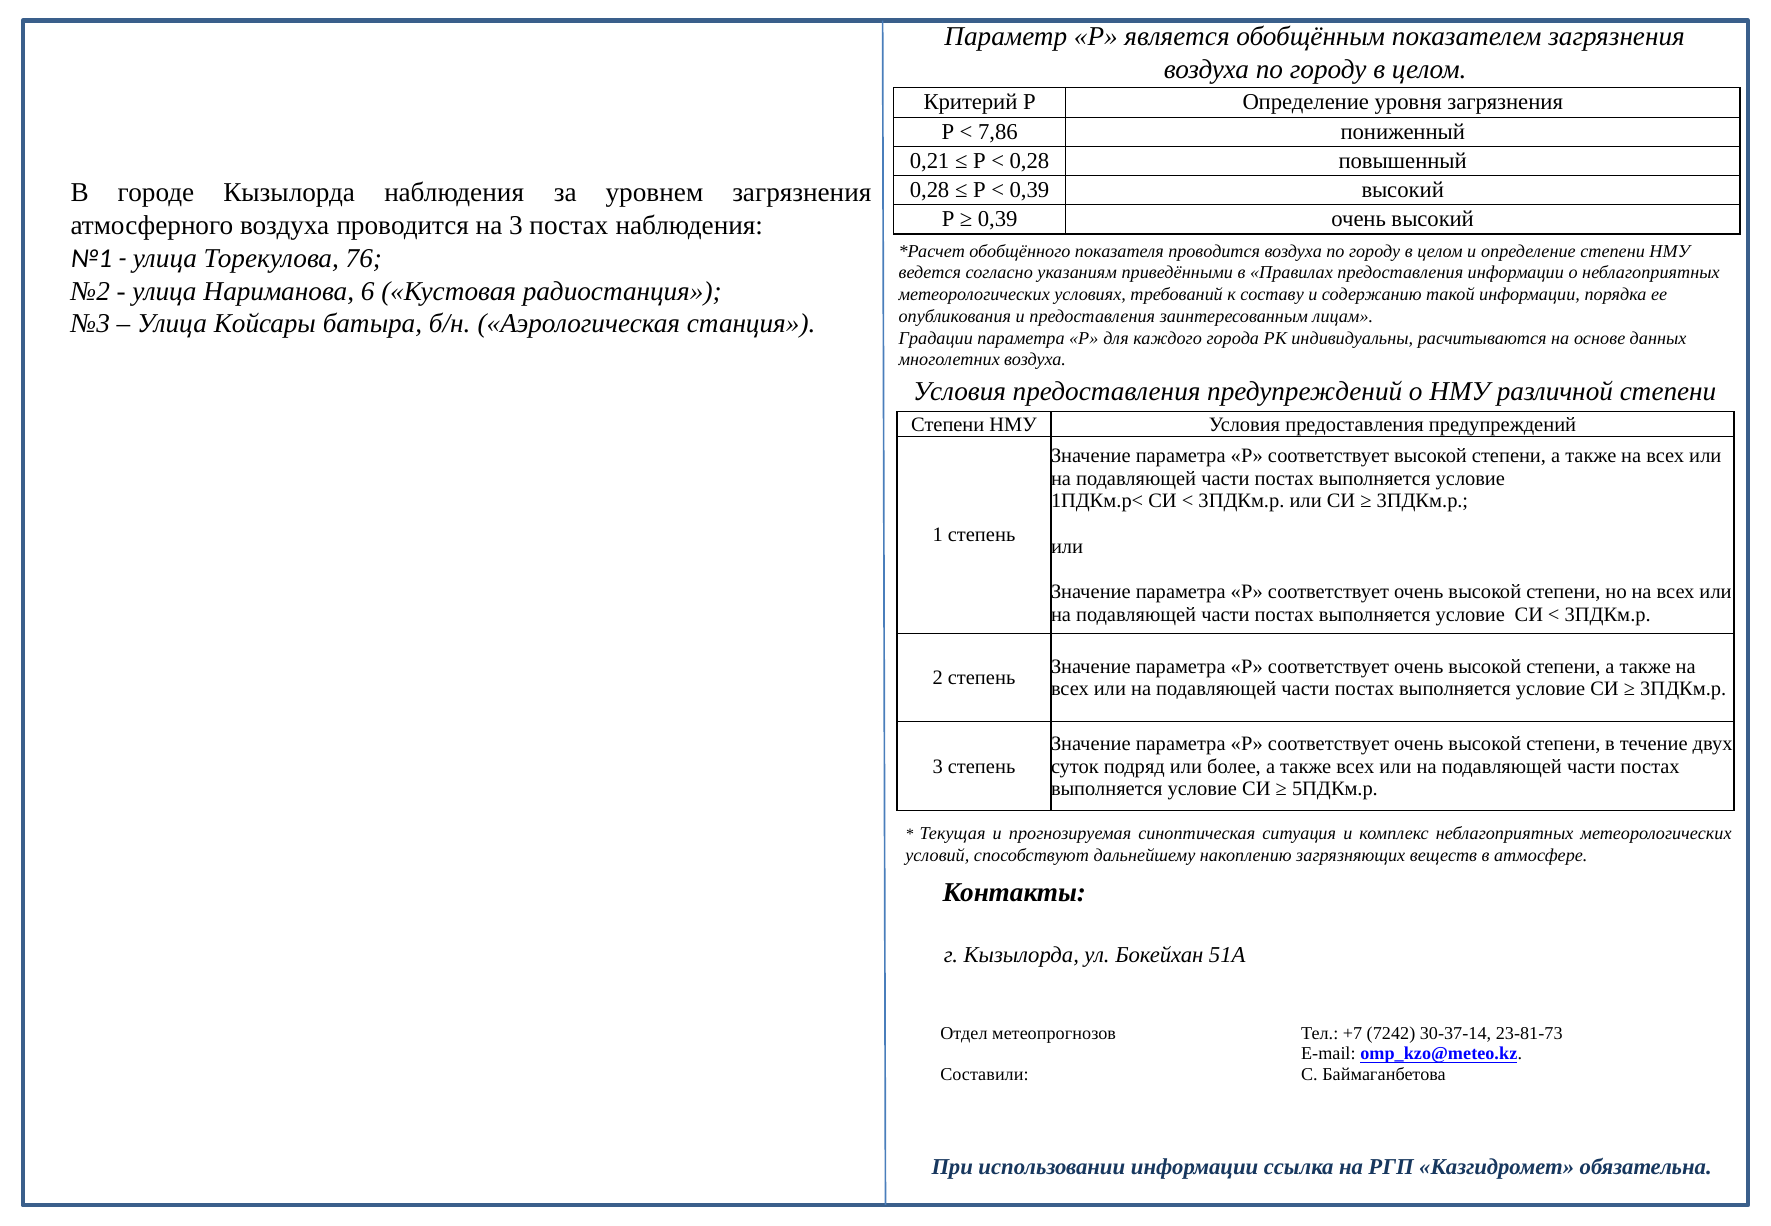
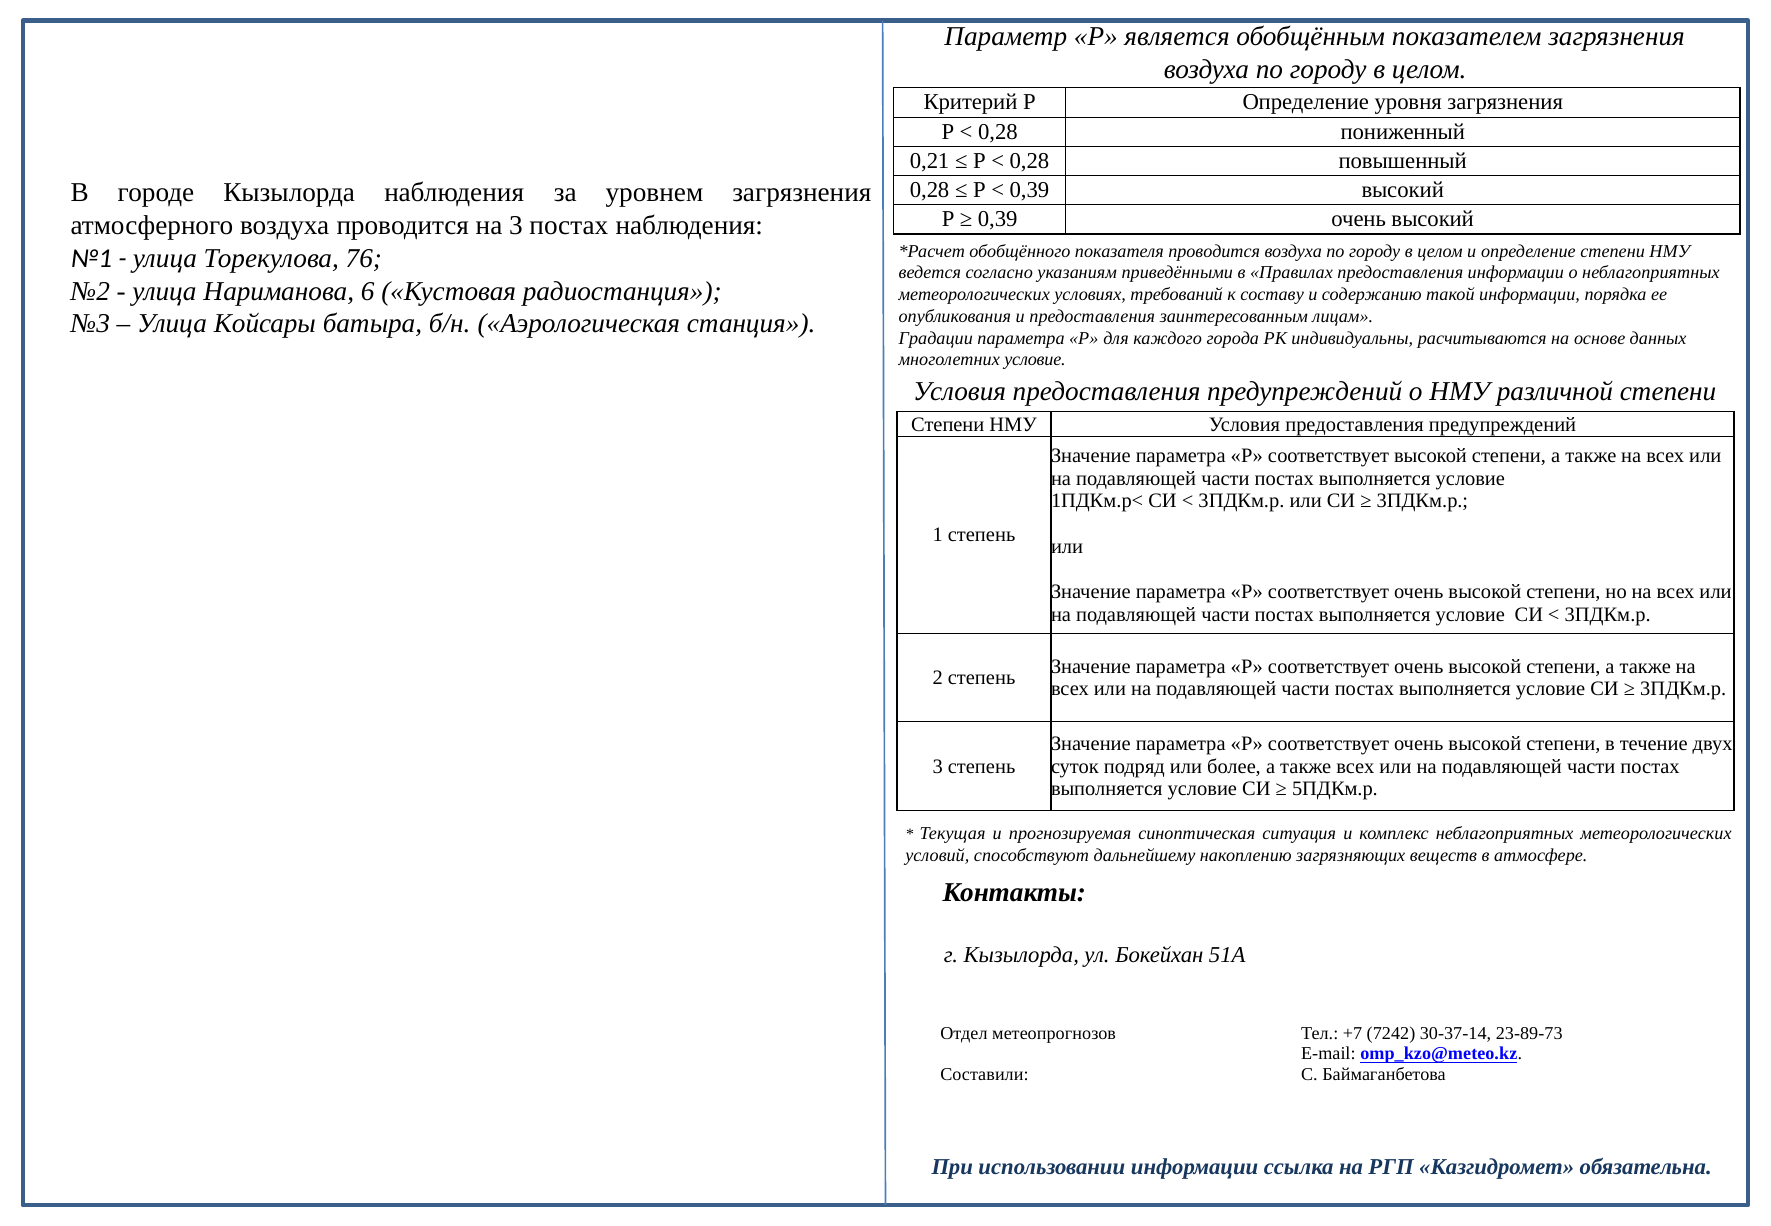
7,86 at (998, 132): 7,86 -> 0,28
многолетних воздуха: воздуха -> условие
23-81-73: 23-81-73 -> 23-89-73
